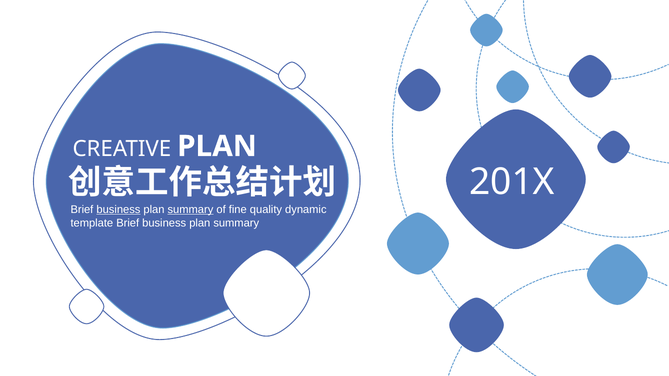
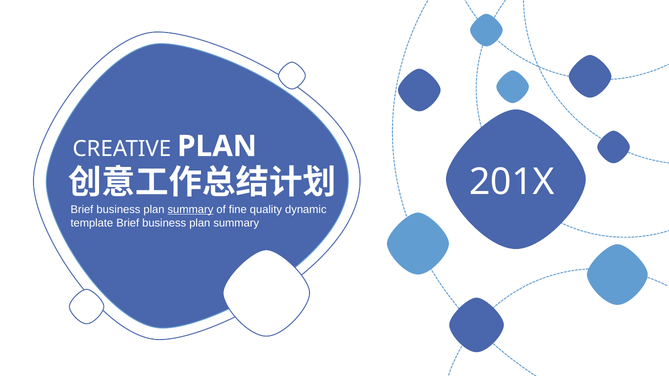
business at (118, 210) underline: present -> none
